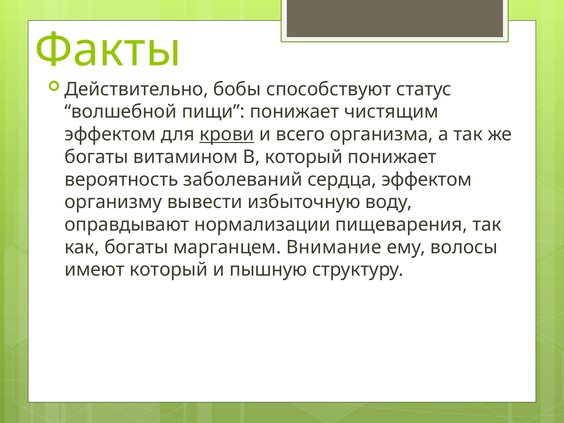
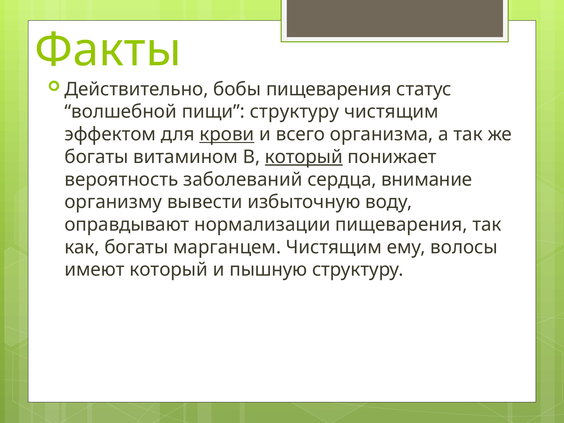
бобы способствуют: способствуют -> пищеварения
пищи понижает: понижает -> структуру
который at (304, 157) underline: none -> present
сердца эффектом: эффектом -> внимание
марганцем Внимание: Внимание -> Чистящим
